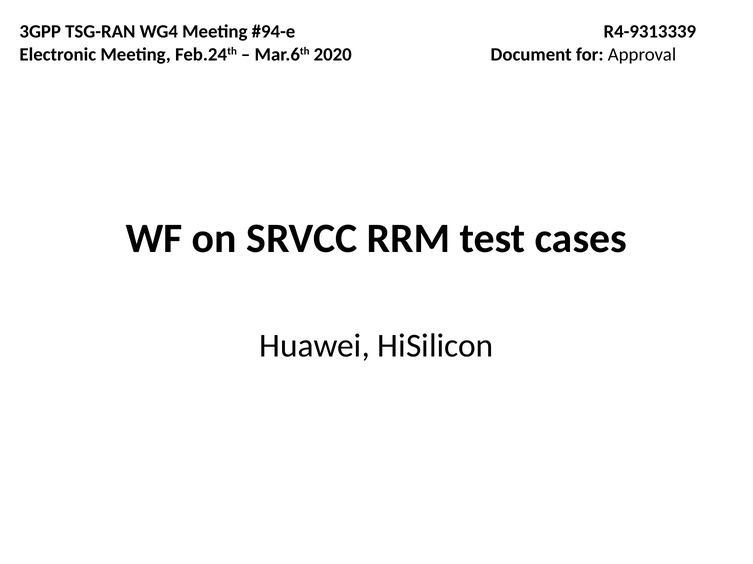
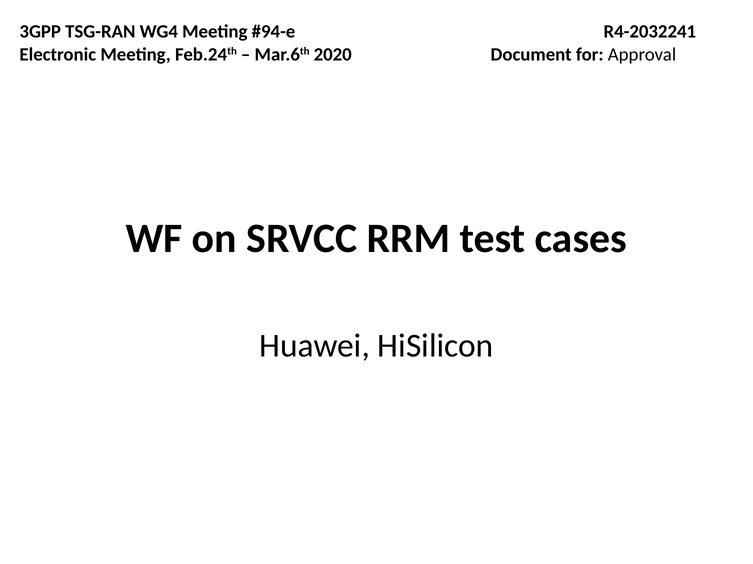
R4-9313339: R4-9313339 -> R4-2032241
